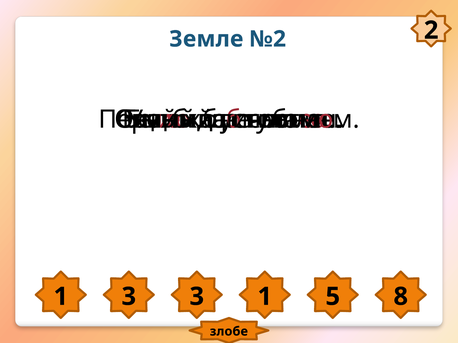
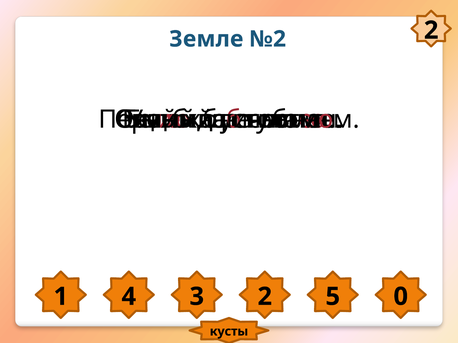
1 3: 3 -> 4
3 1: 1 -> 2
8: 8 -> 0
злобе: злобе -> кусты
